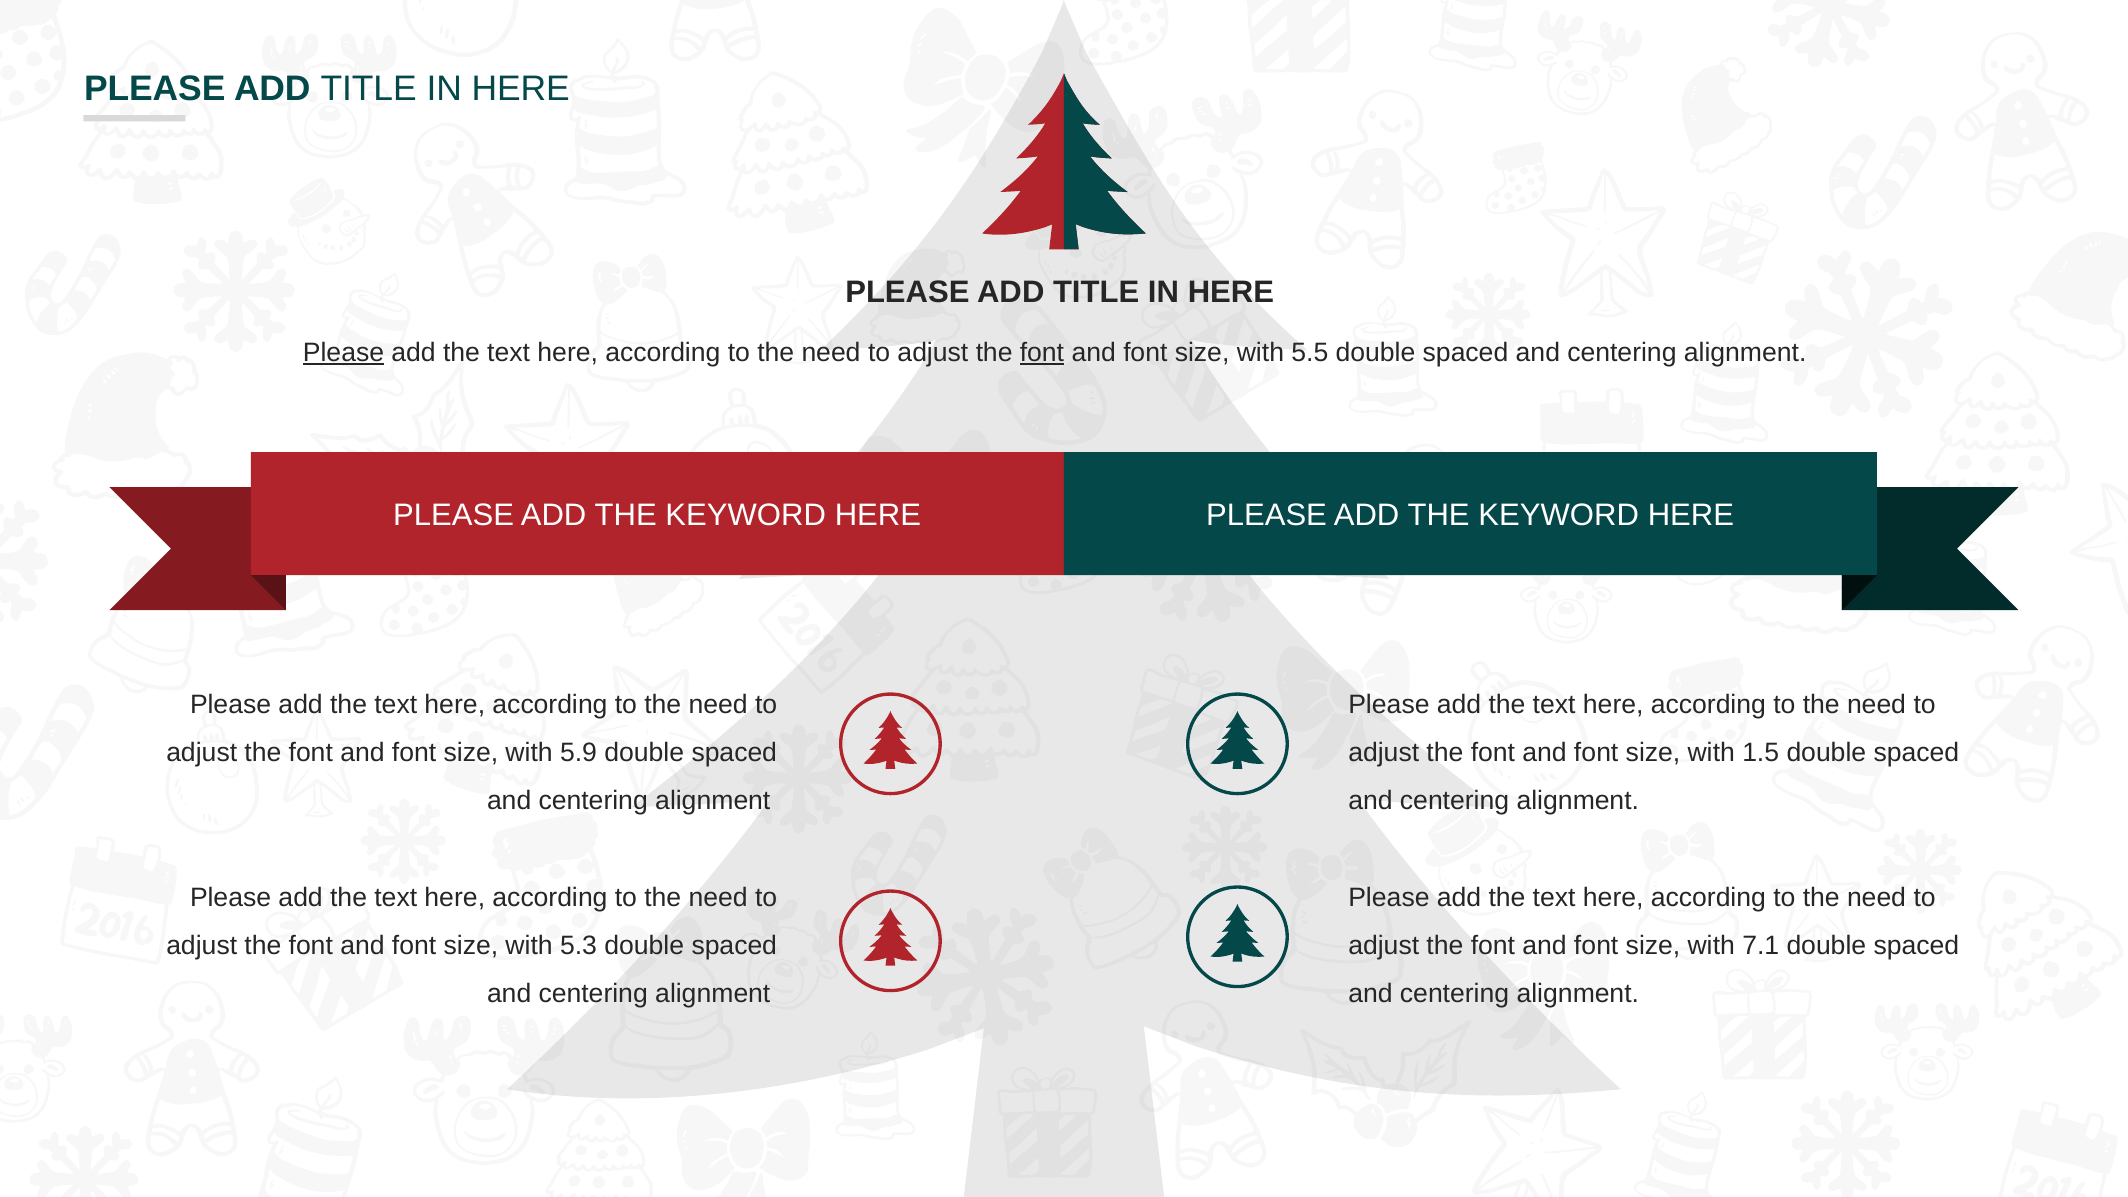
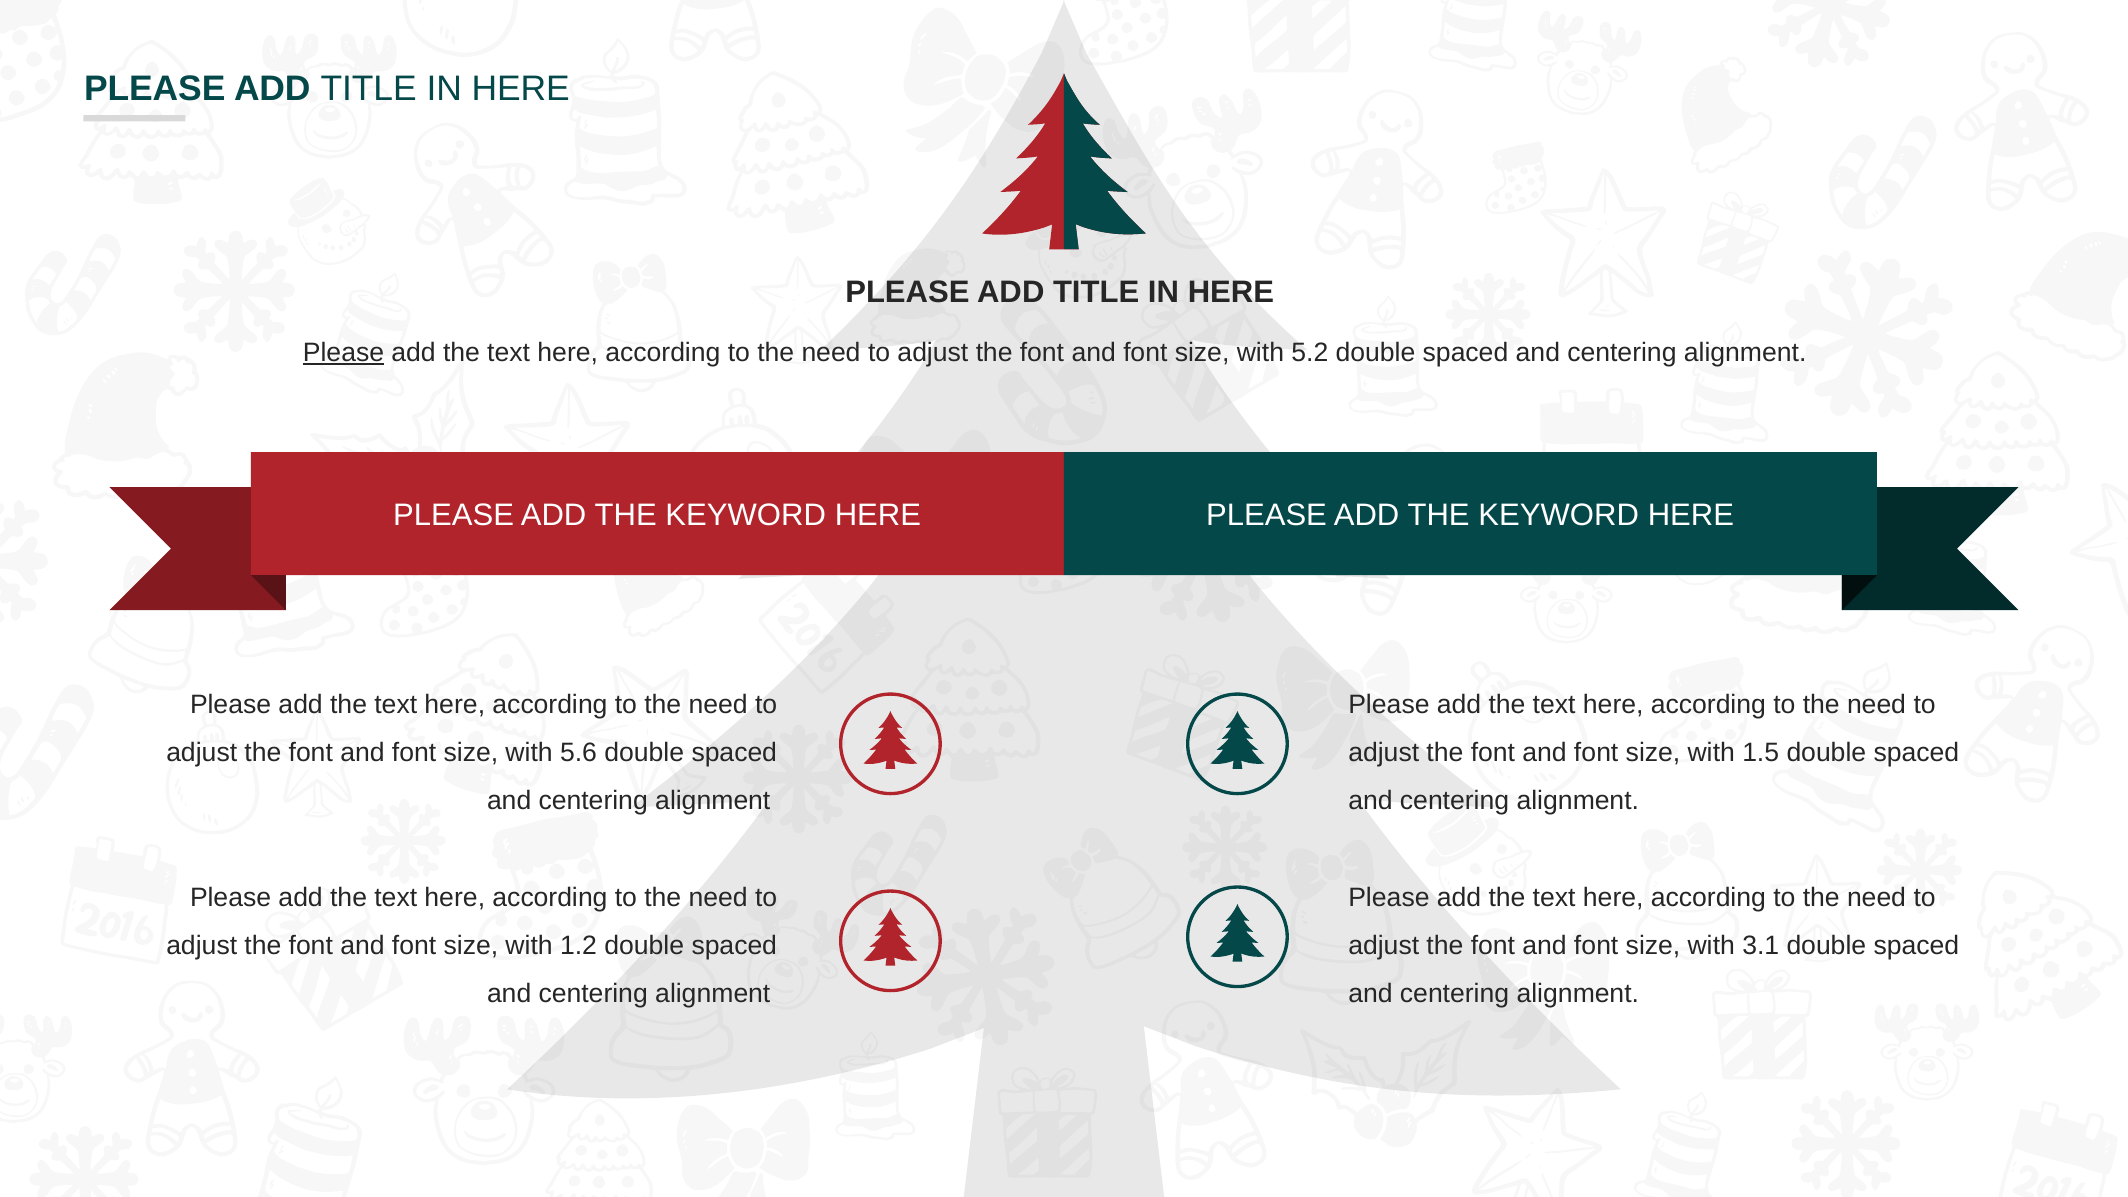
font at (1042, 353) underline: present -> none
5.5: 5.5 -> 5.2
5.9: 5.9 -> 5.6
5.3: 5.3 -> 1.2
7.1: 7.1 -> 3.1
